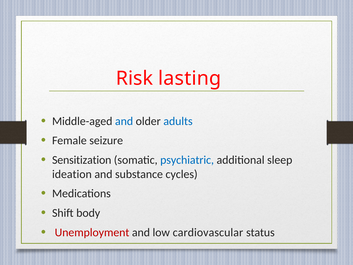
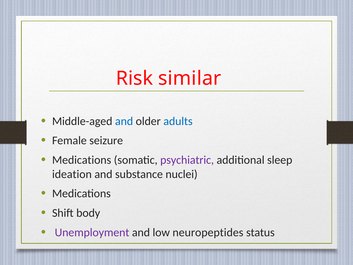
lasting: lasting -> similar
Sensitization at (82, 160): Sensitization -> Medications
psychiatric colour: blue -> purple
cycles: cycles -> nuclei
Unemployment colour: red -> purple
cardiovascular: cardiovascular -> neuropeptides
